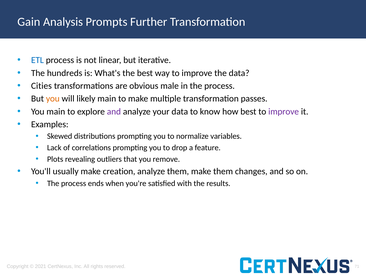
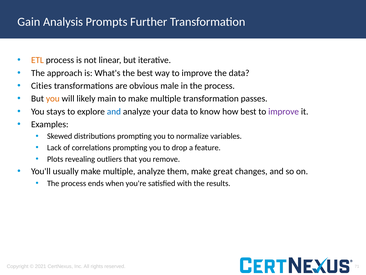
ETL colour: blue -> orange
hundreds: hundreds -> approach
You main: main -> stays
and at (114, 111) colour: purple -> blue
usually make creation: creation -> multiple
make them: them -> great
